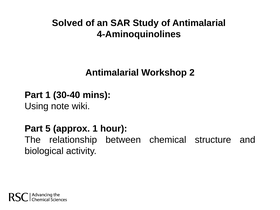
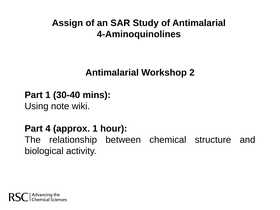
Solved: Solved -> Assign
5: 5 -> 4
